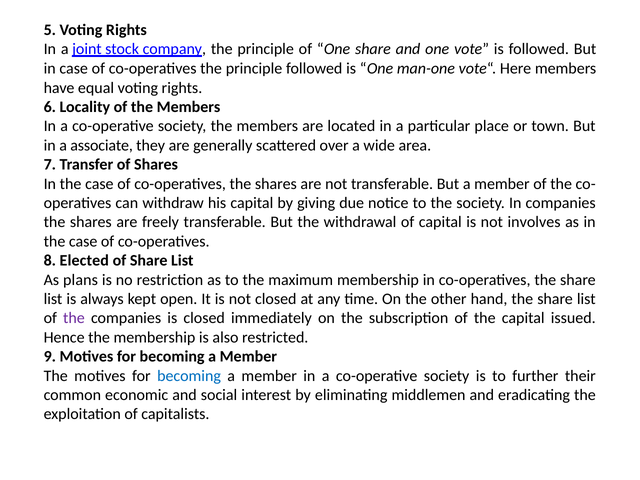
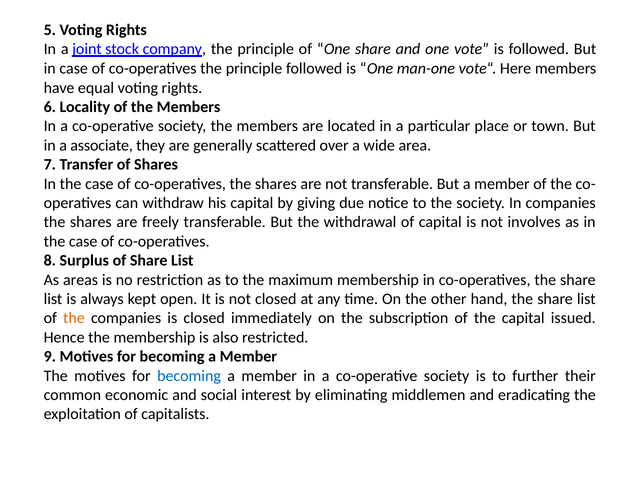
Elected: Elected -> Surplus
plans: plans -> areas
the at (74, 318) colour: purple -> orange
